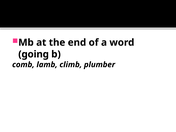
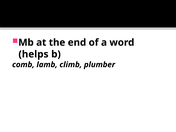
going: going -> helps
